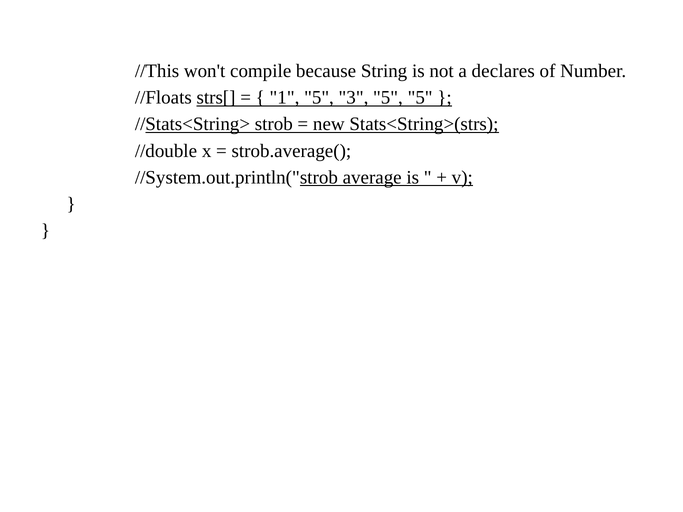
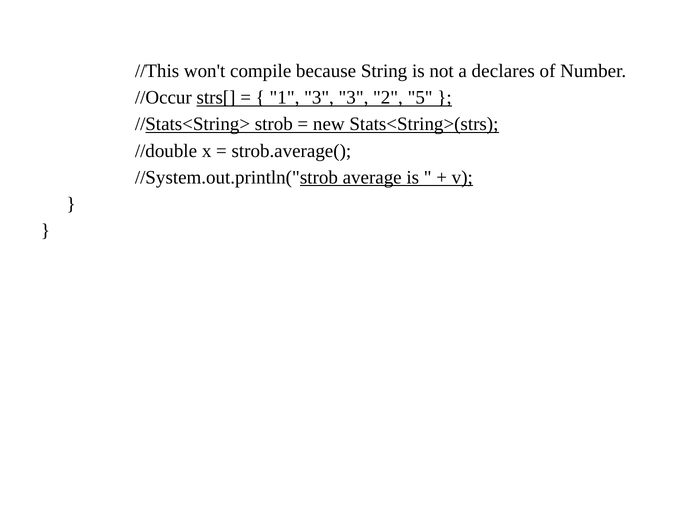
//Floats: //Floats -> //Occur
1 5: 5 -> 3
3 5: 5 -> 2
